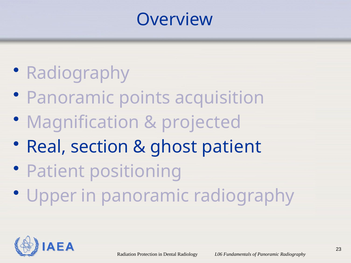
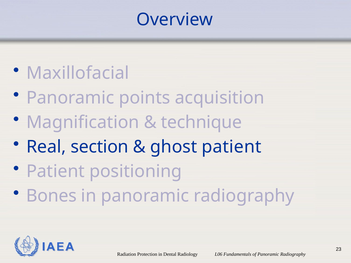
Radiography at (78, 73): Radiography -> Maxillofacial
projected: projected -> technique
Upper: Upper -> Bones
